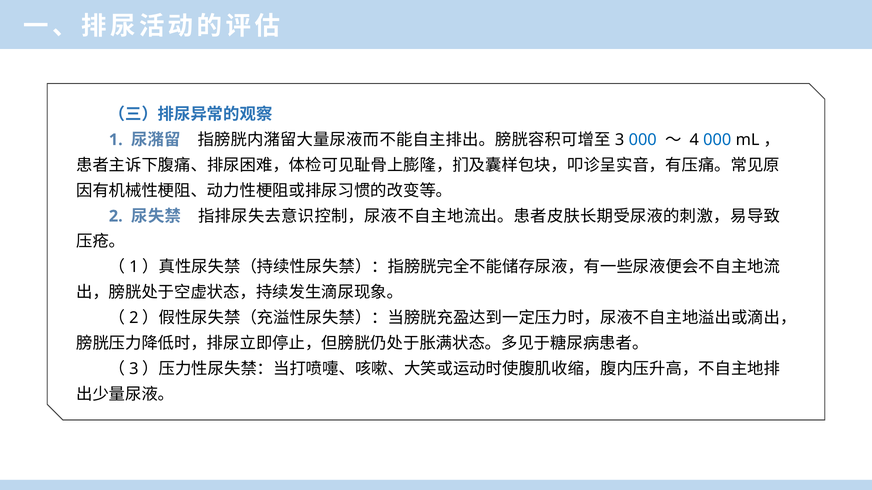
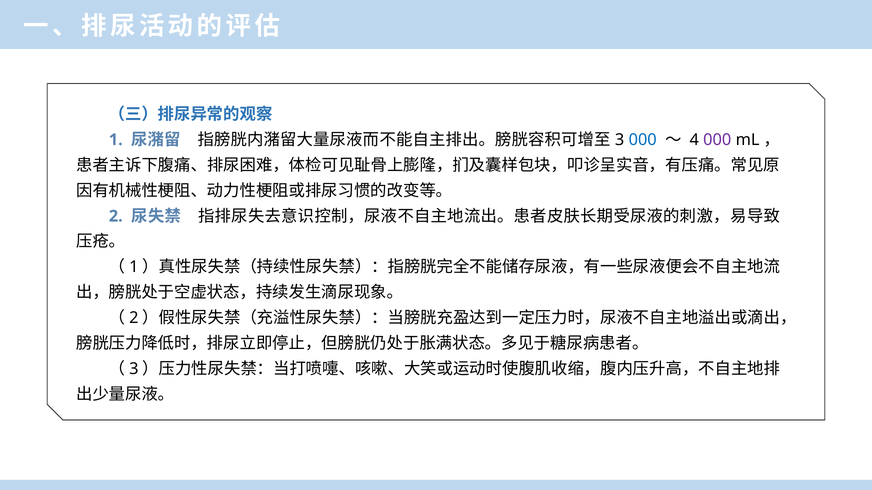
000 at (717, 140) colour: blue -> purple
